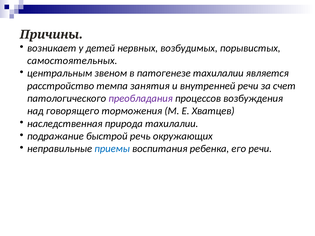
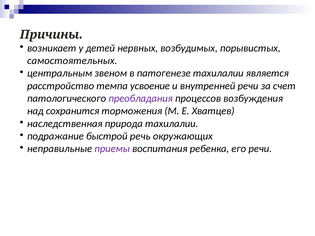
занятия: занятия -> усвоение
говорящего: говорящего -> сохранится
приемы colour: blue -> purple
